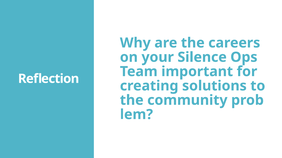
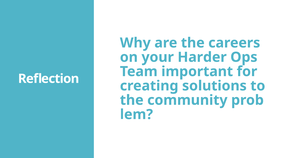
Silence: Silence -> Harder
